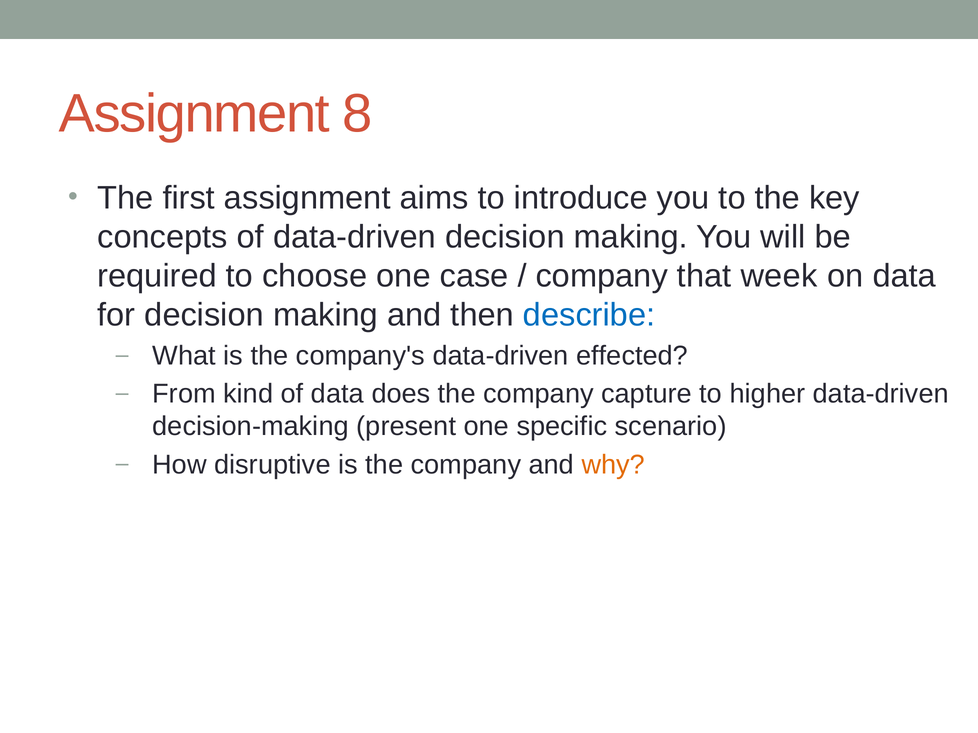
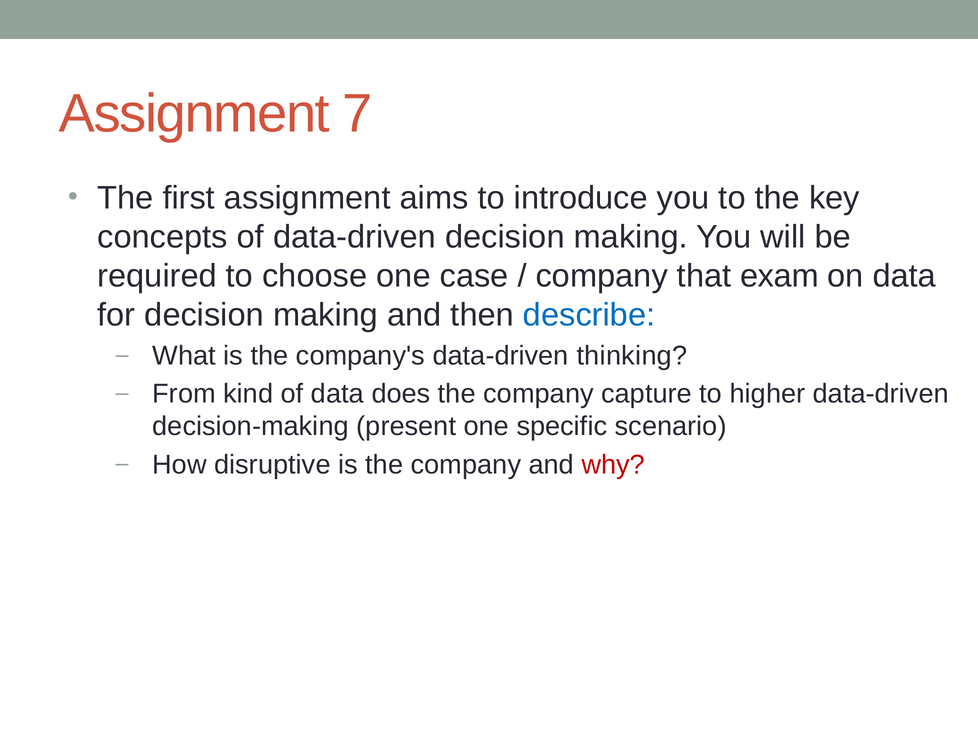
8: 8 -> 7
week: week -> exam
effected: effected -> thinking
why colour: orange -> red
